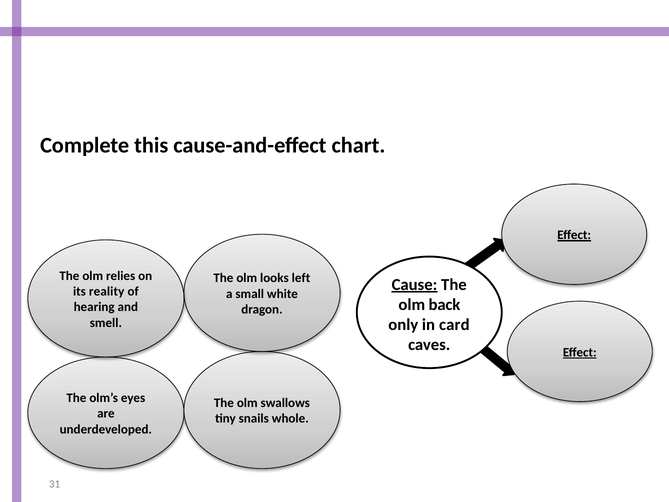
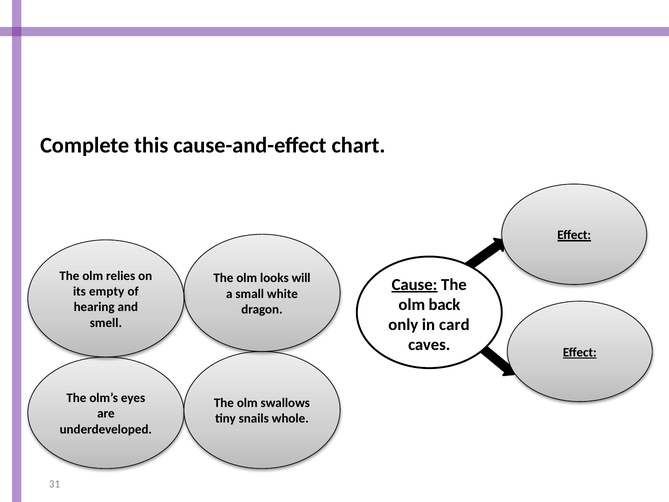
left: left -> will
reality: reality -> empty
